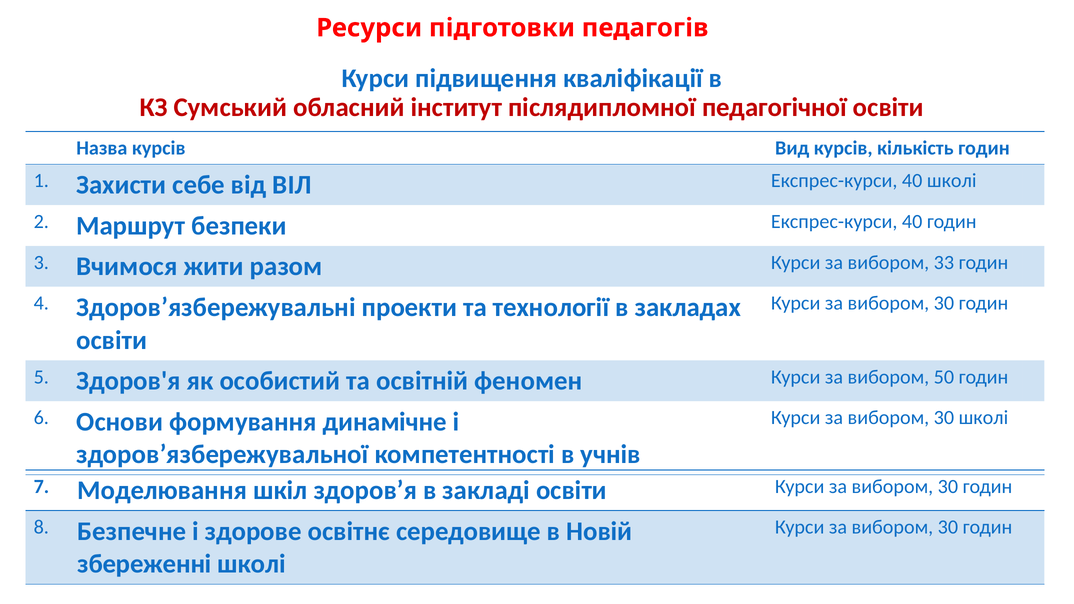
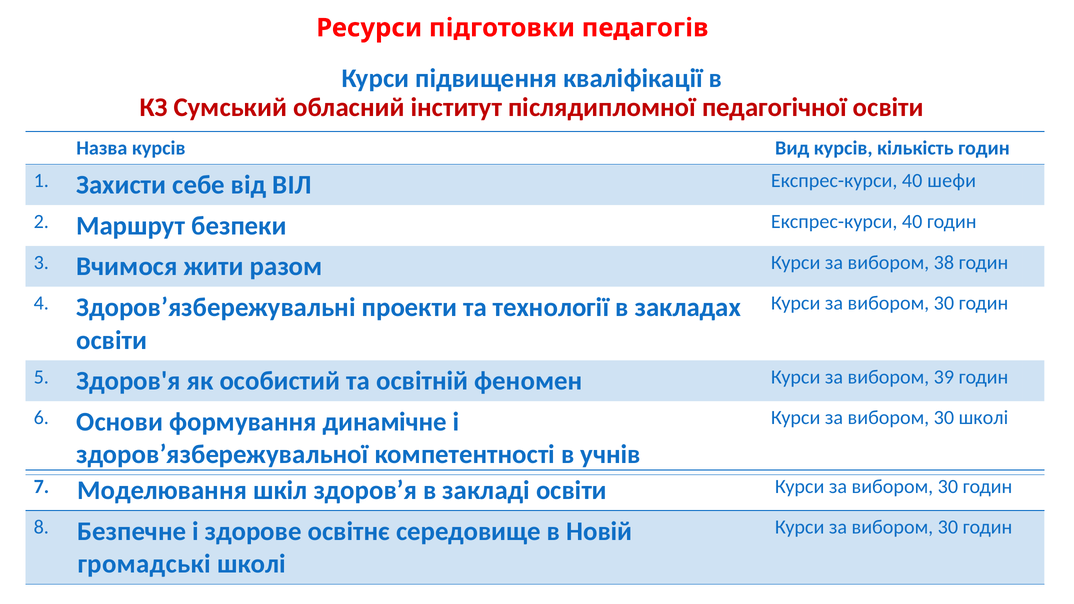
40 школі: школі -> шефи
33: 33 -> 38
50: 50 -> 39
збереженні: збереженні -> громадські
